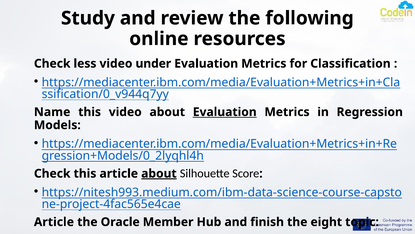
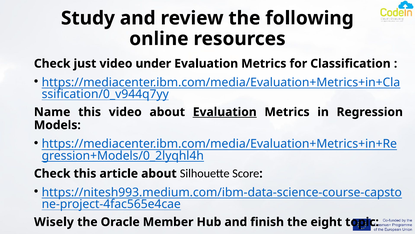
less: less -> just
about at (159, 173) underline: present -> none
Article at (54, 222): Article -> Wisely
